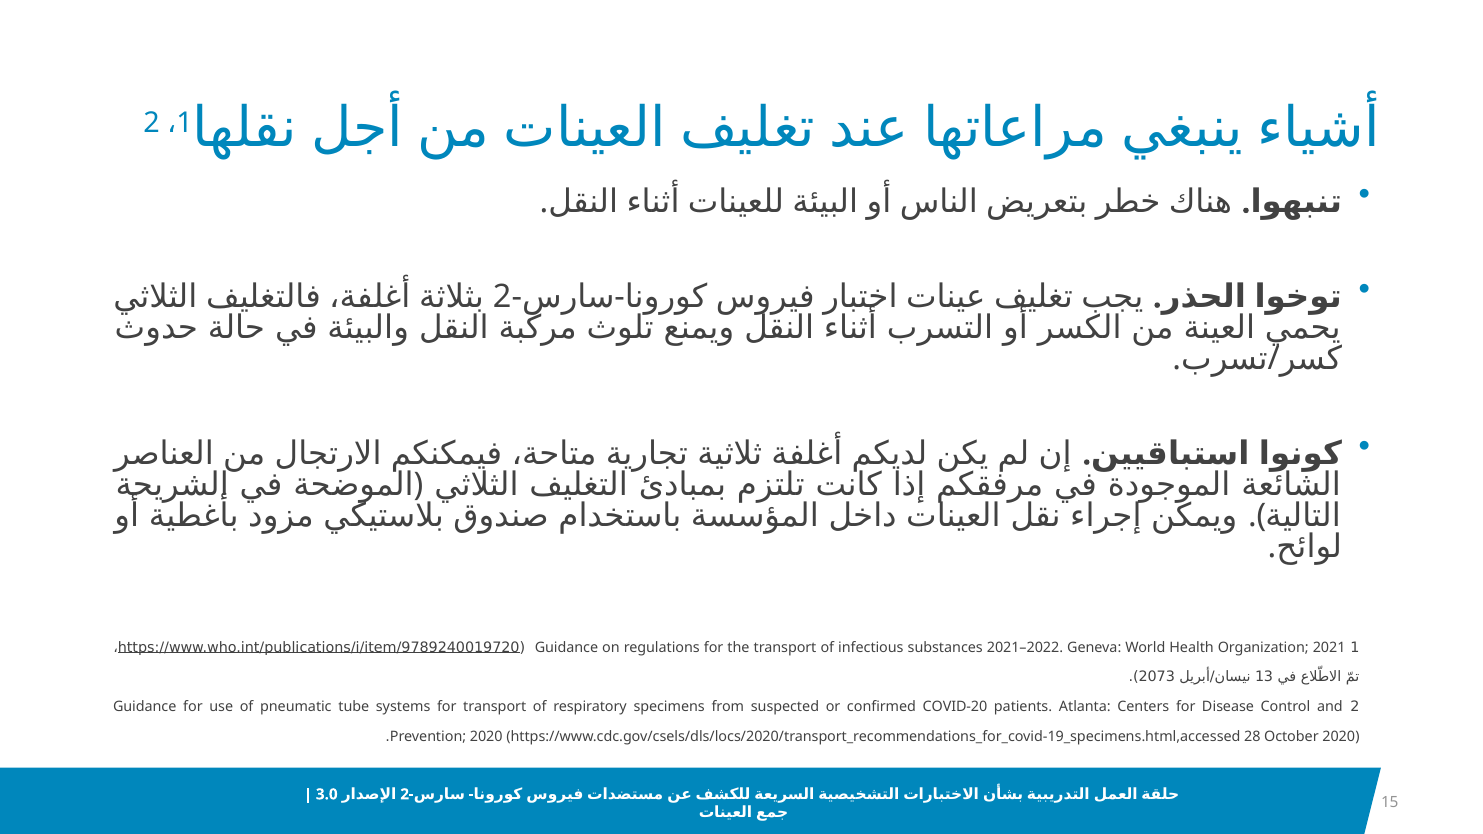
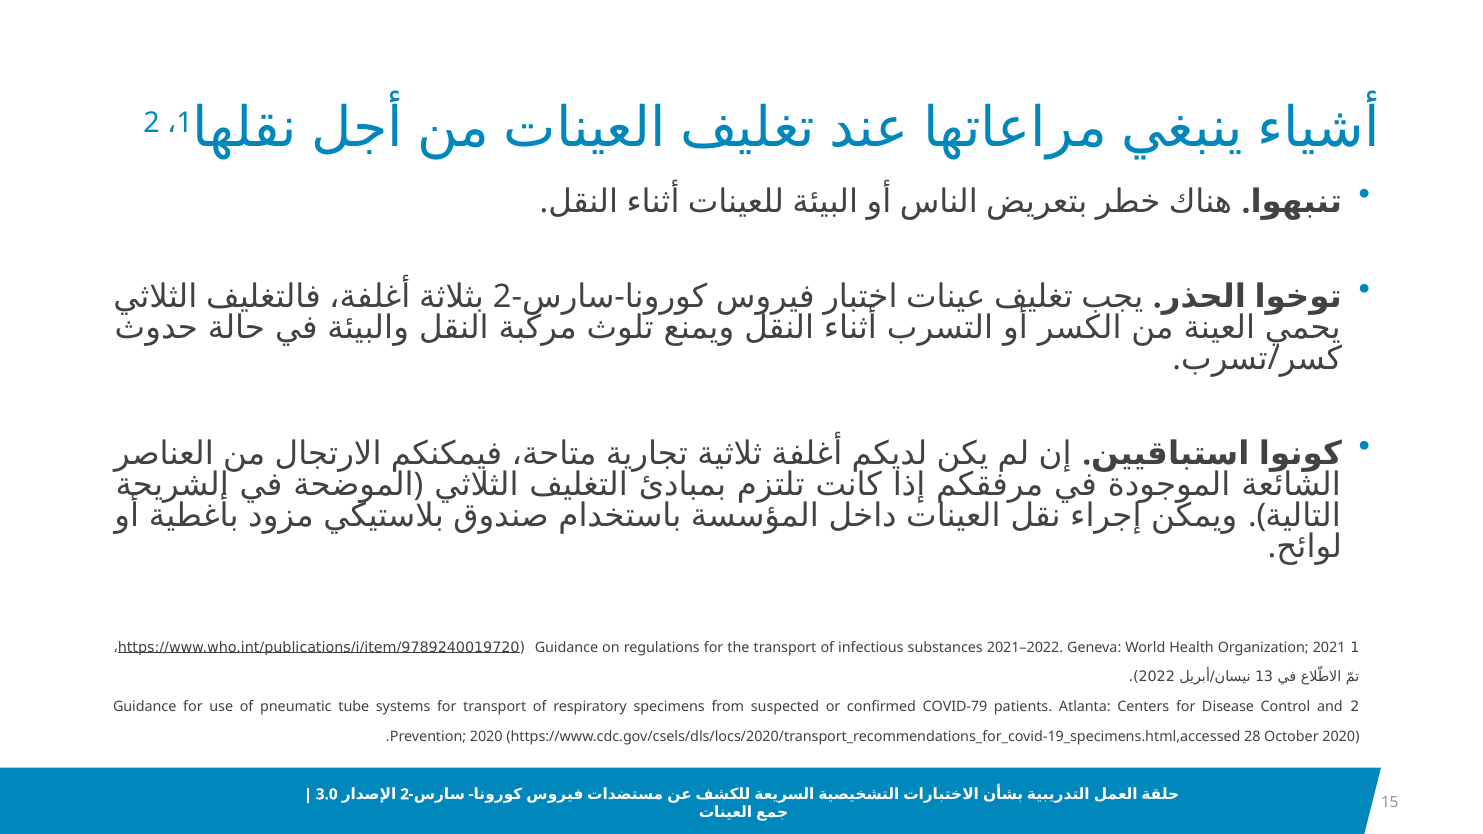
2073: 2073 -> 2022
COVID-20: COVID-20 -> COVID-79
